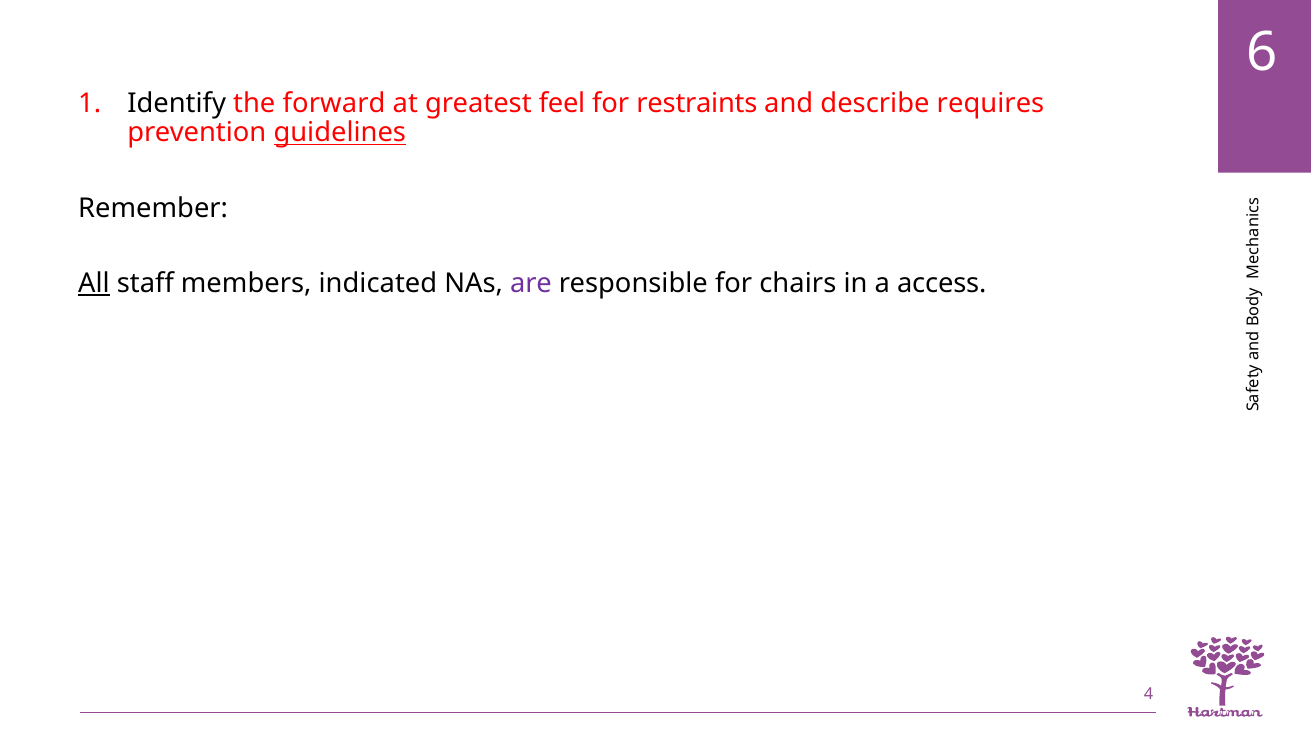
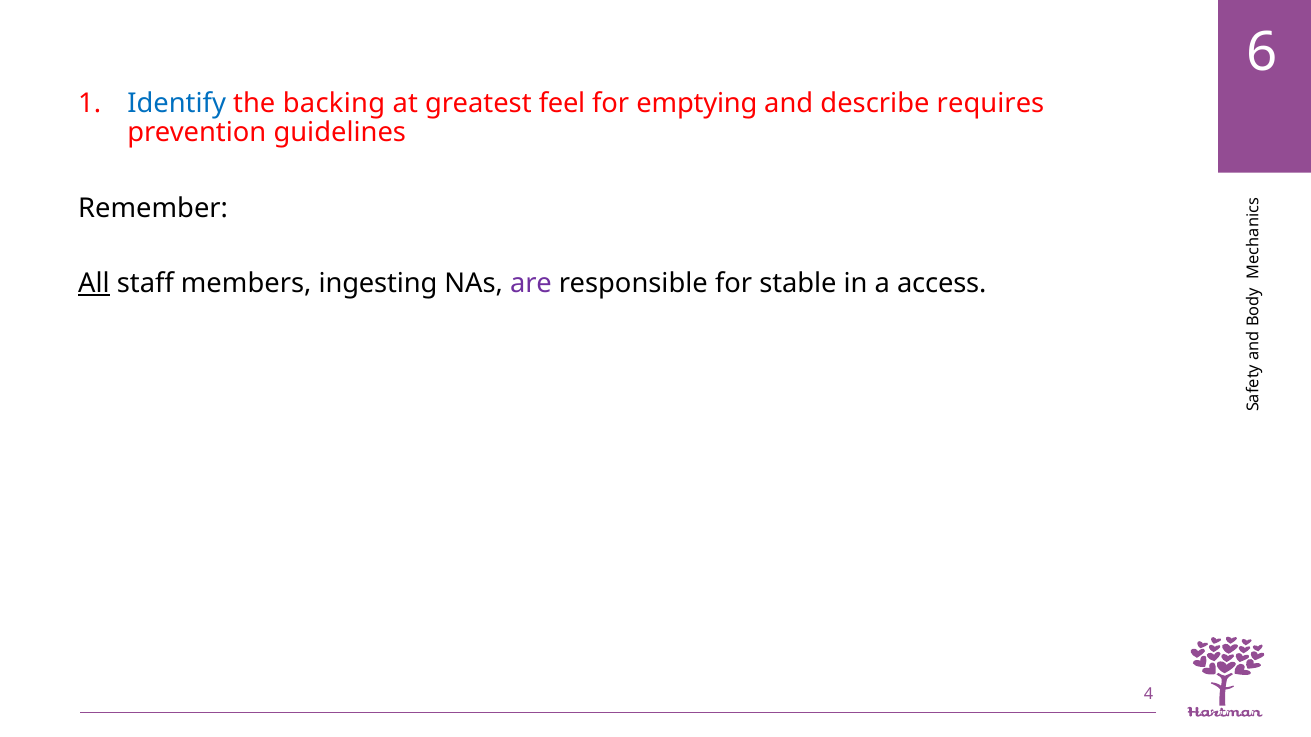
Identify colour: black -> blue
forward: forward -> backing
restraints: restraints -> emptying
guidelines underline: present -> none
indicated: indicated -> ingesting
chairs: chairs -> stable
